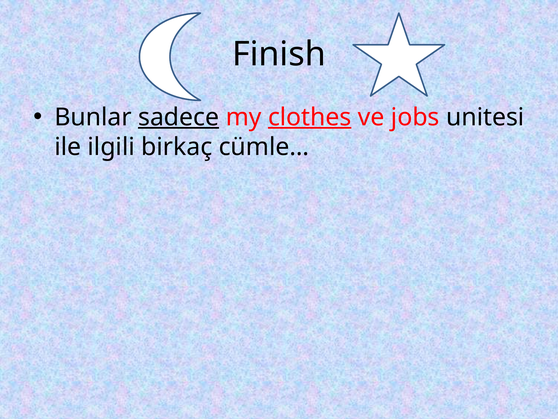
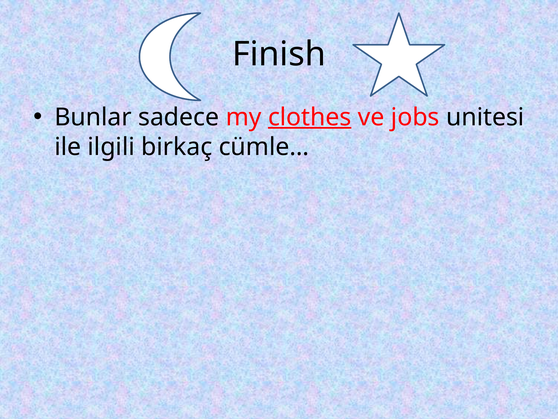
sadece underline: present -> none
